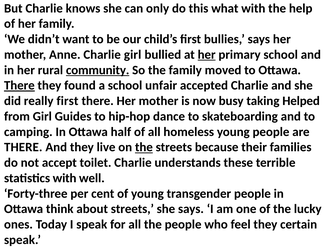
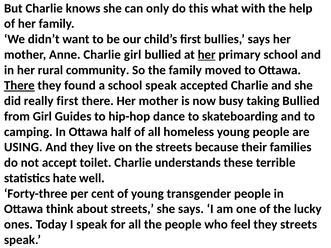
community underline: present -> none
school unfair: unfair -> speak
taking Helped: Helped -> Bullied
THERE at (23, 147): THERE -> USING
the at (144, 147) underline: present -> none
statistics with: with -> hate
they certain: certain -> streets
